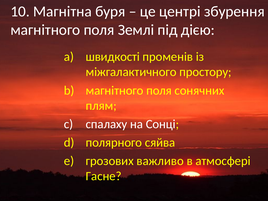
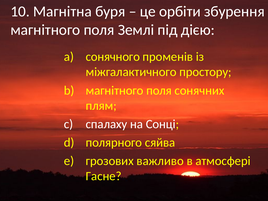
центрі: центрі -> орбіти
швидкості: швидкості -> сонячного
